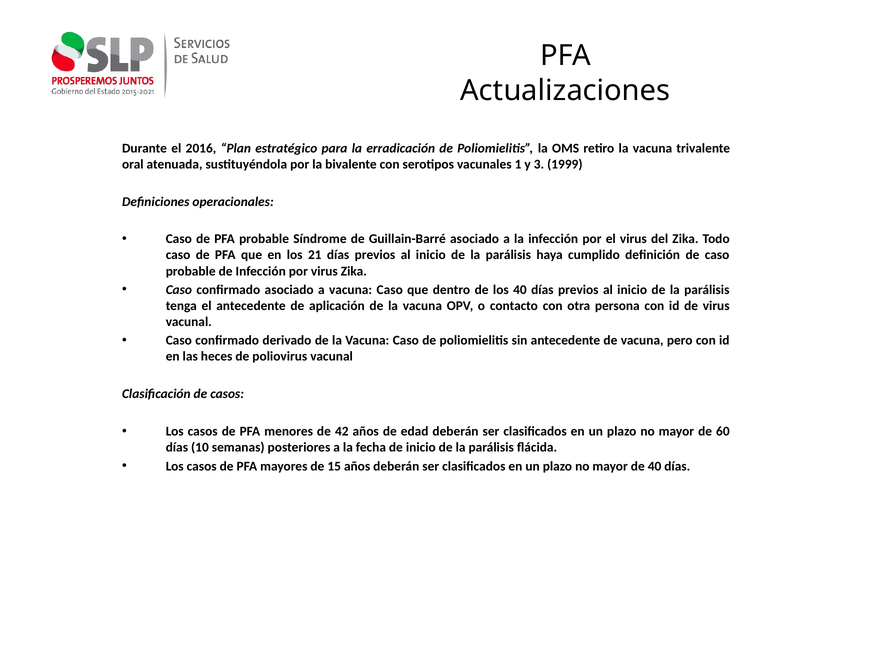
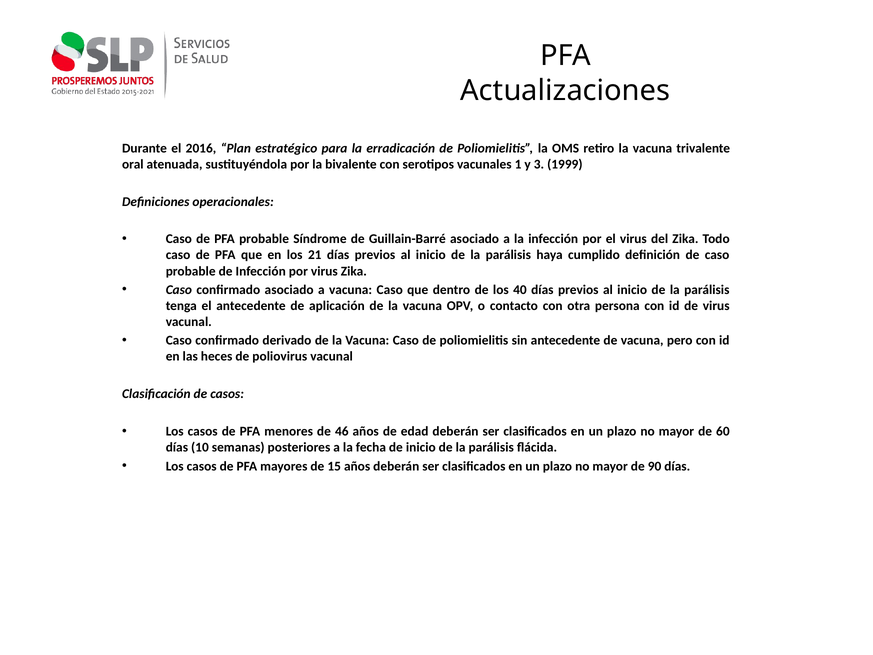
42: 42 -> 46
de 40: 40 -> 90
